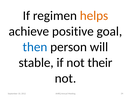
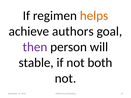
positive: positive -> authors
then colour: blue -> purple
their: their -> both
